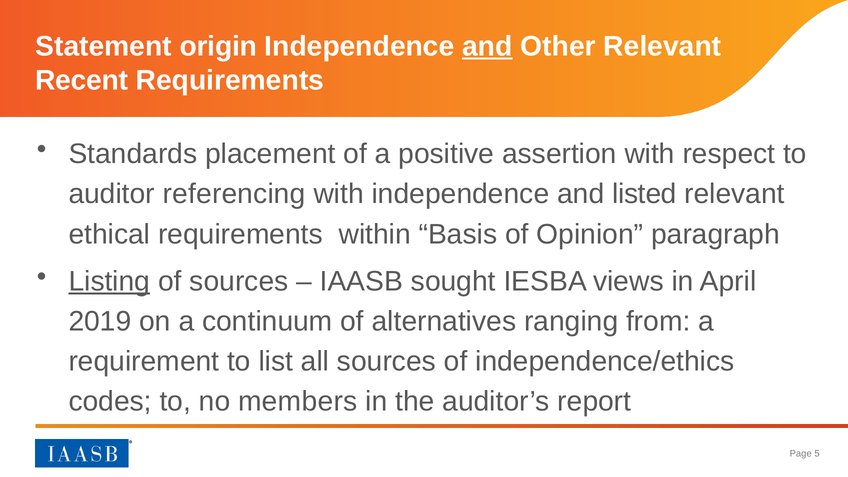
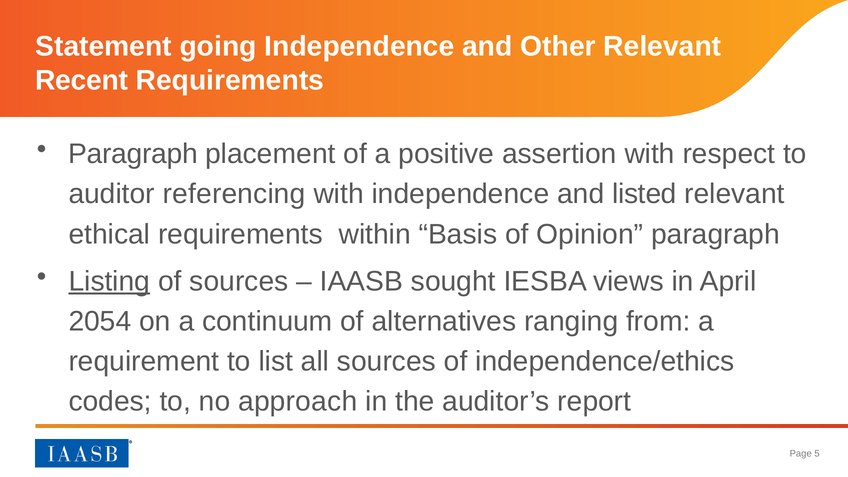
origin: origin -> going
and at (487, 46) underline: present -> none
Standards at (133, 154): Standards -> Paragraph
2019: 2019 -> 2054
members: members -> approach
